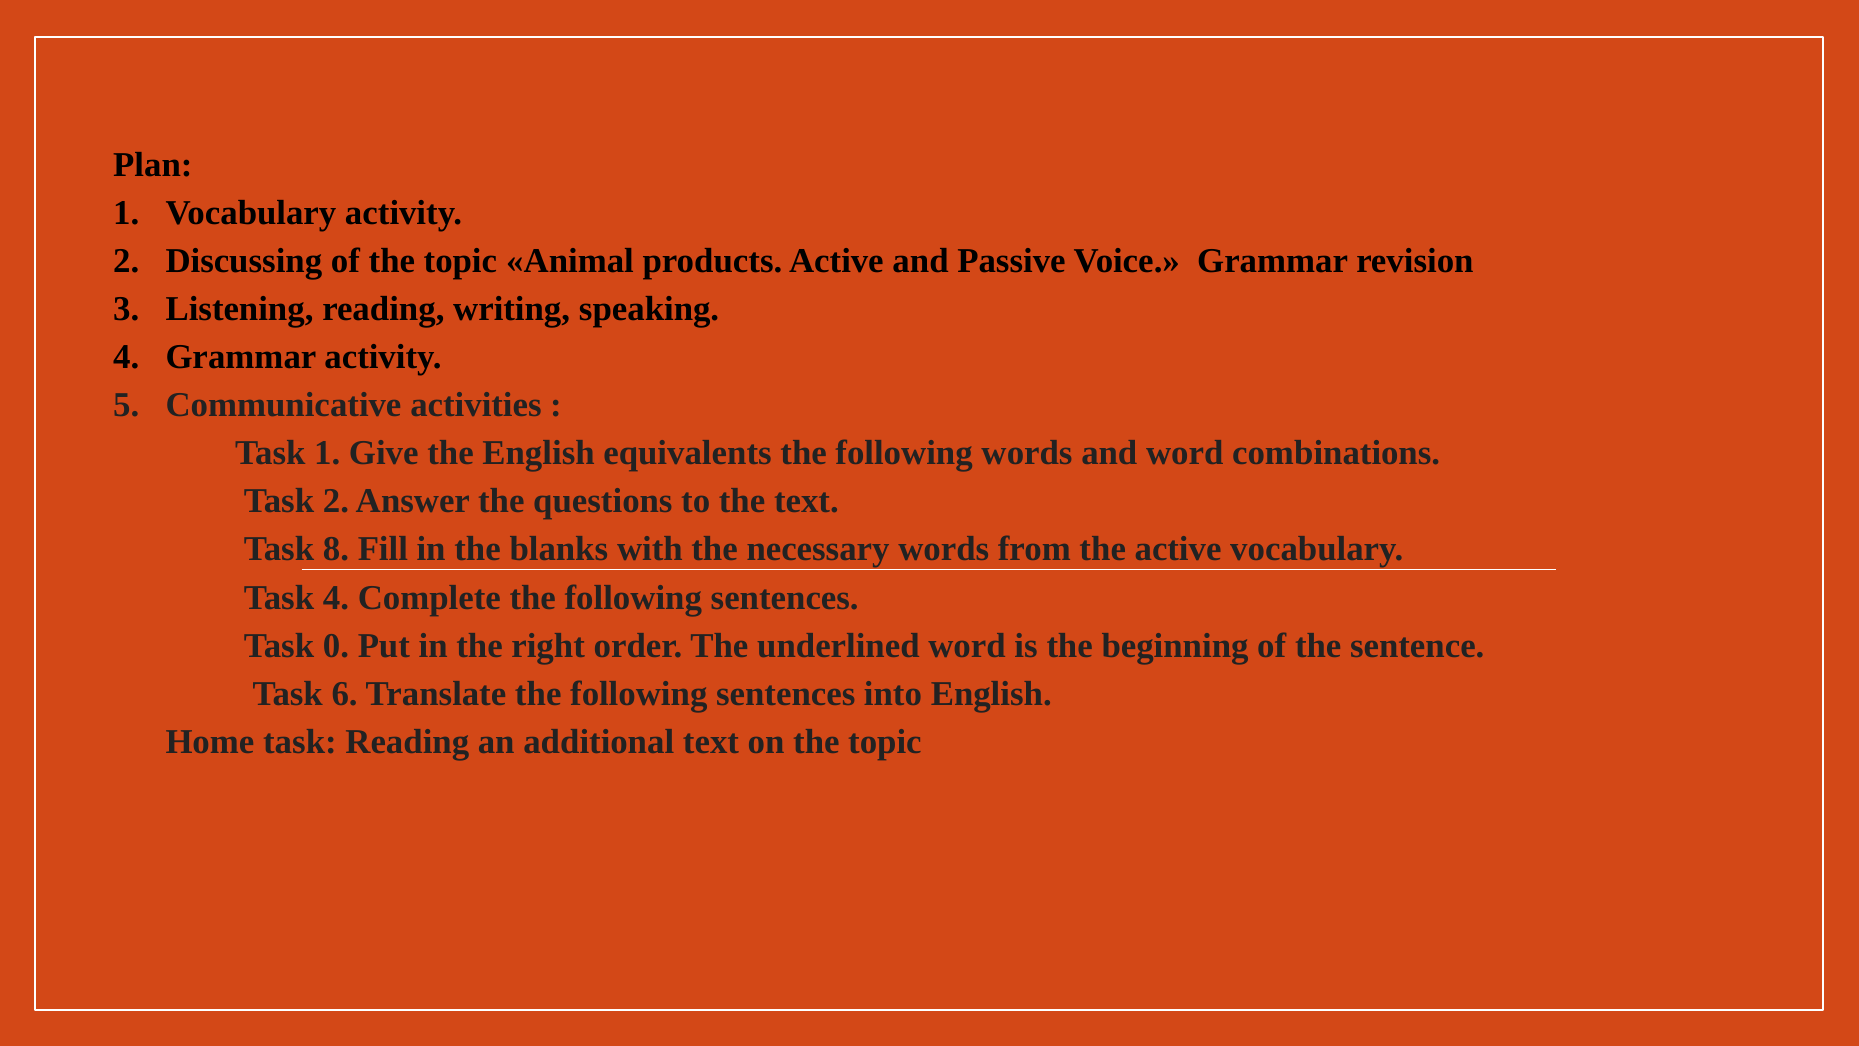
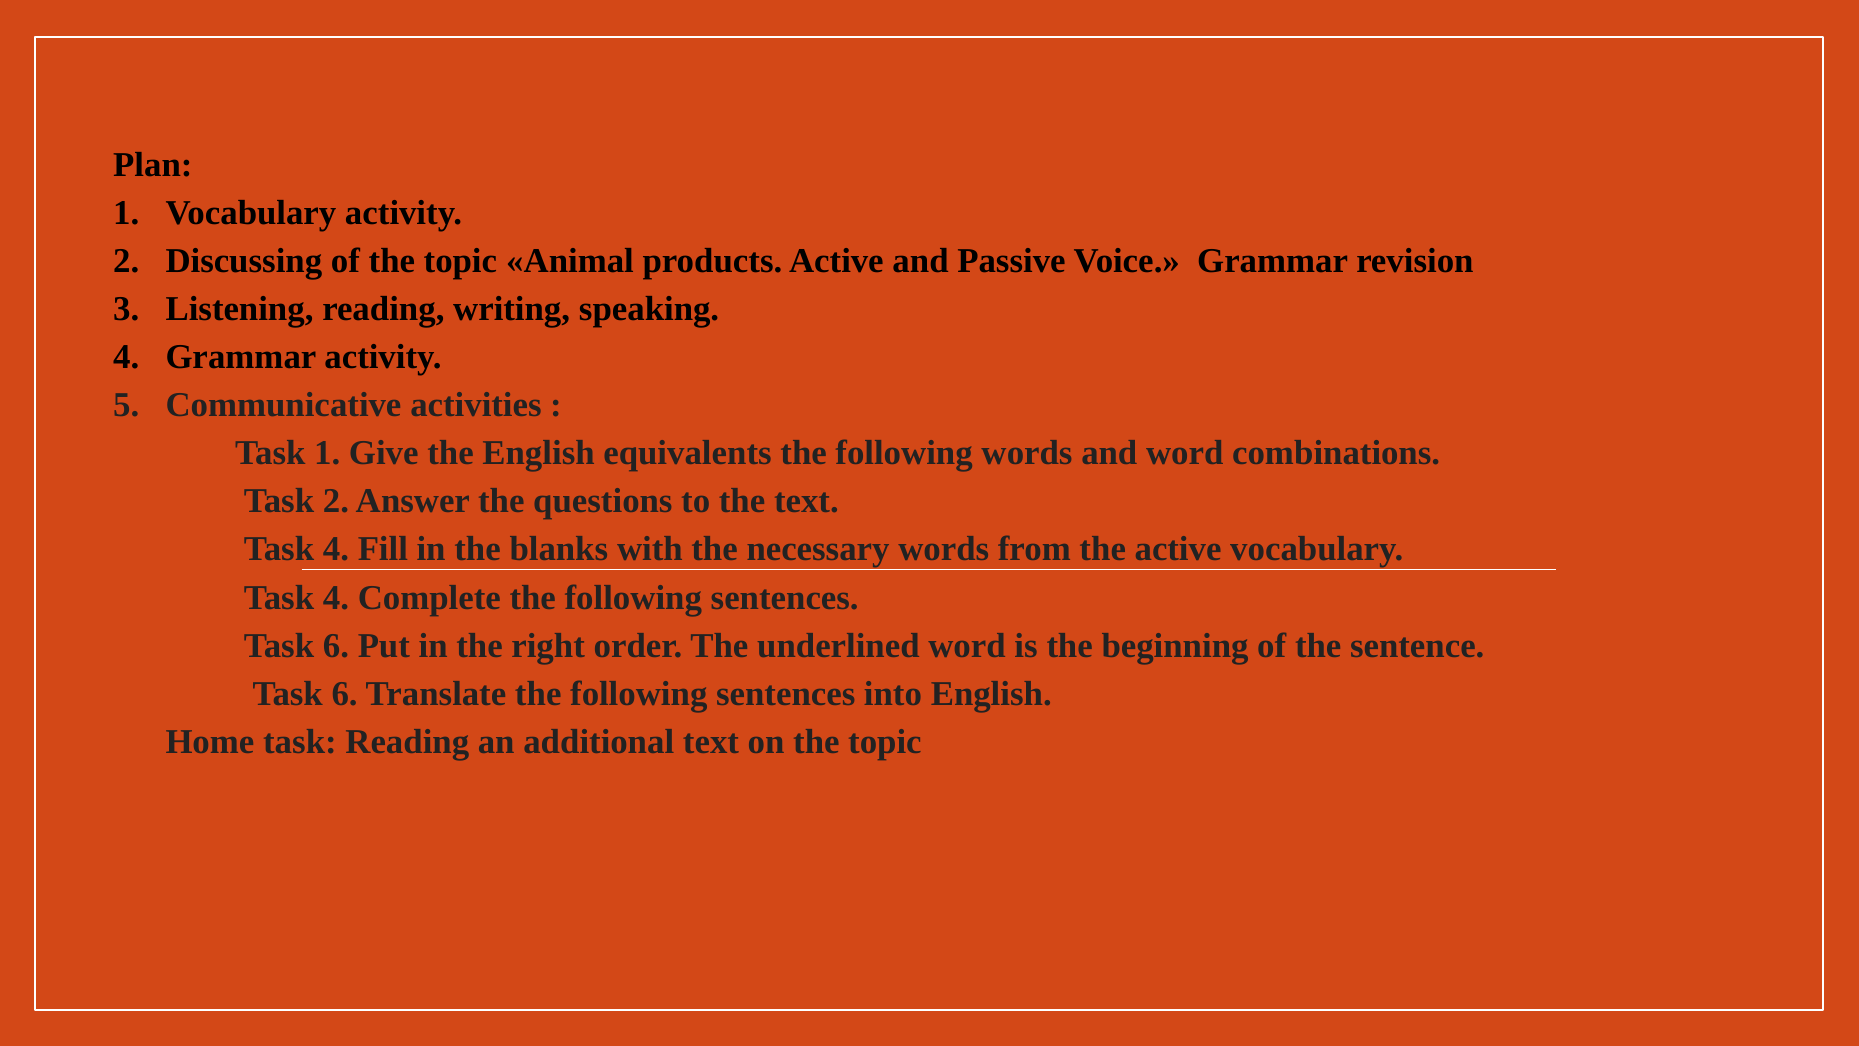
8 at (336, 549): 8 -> 4
0 at (336, 645): 0 -> 6
